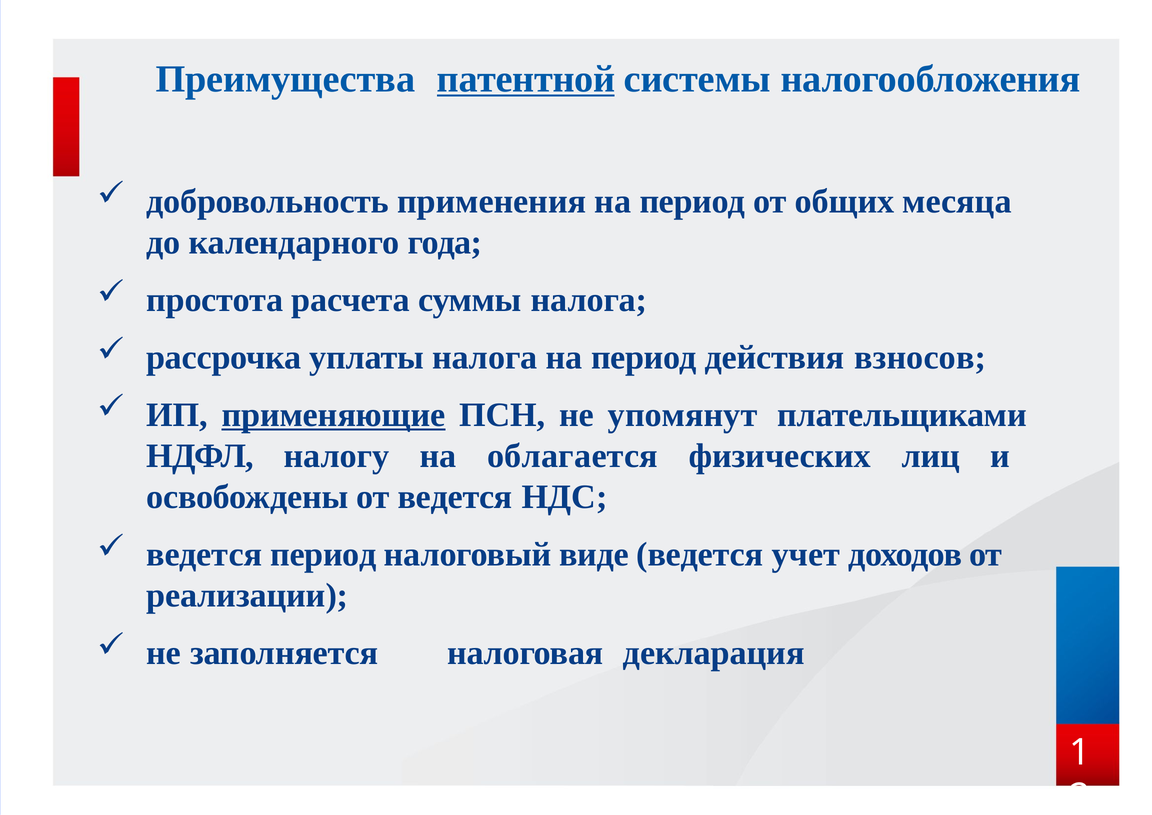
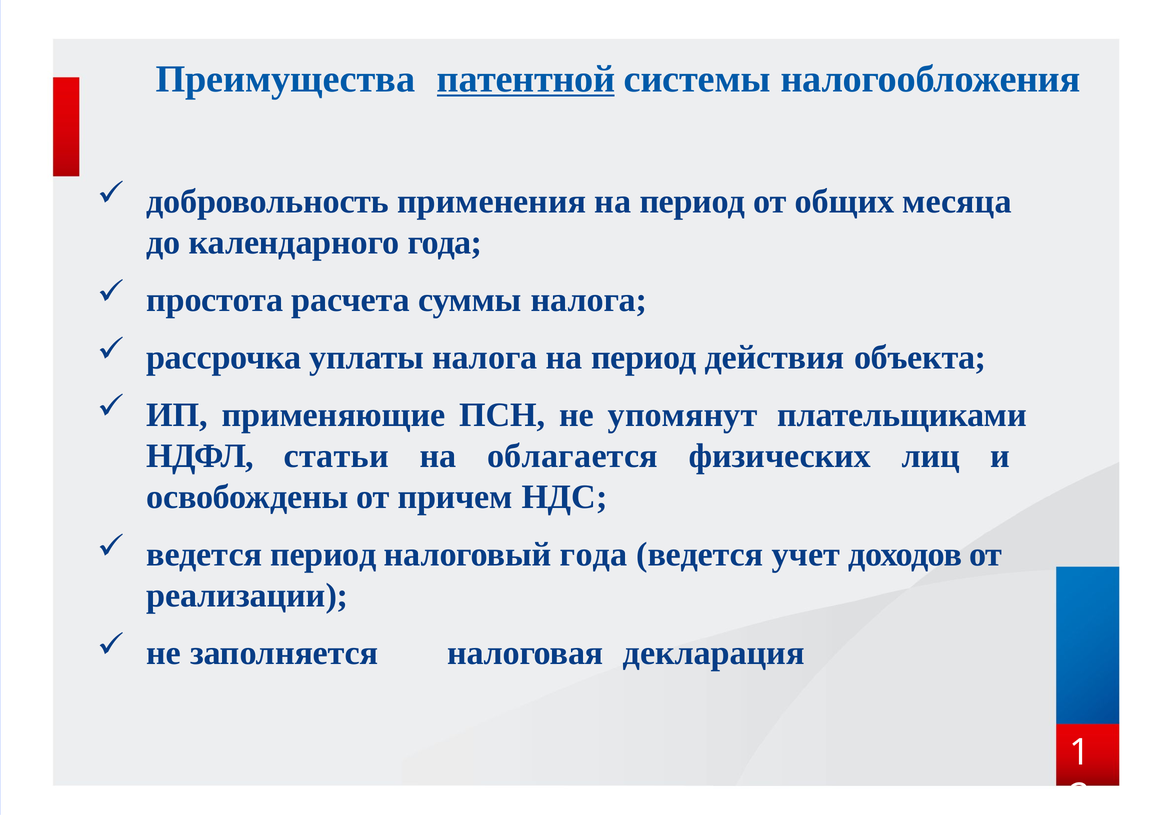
взносов: взносов -> объекта
применяющие underline: present -> none
налогу: налогу -> статьи
от ведется: ведется -> причем
налоговый виде: виде -> года
